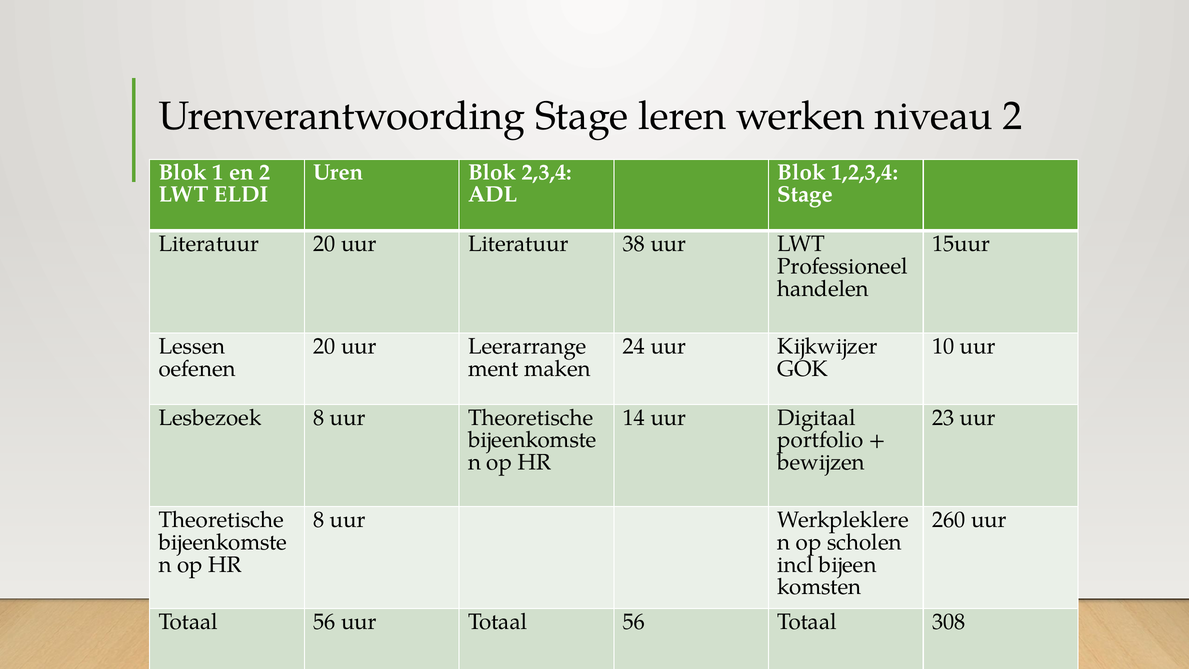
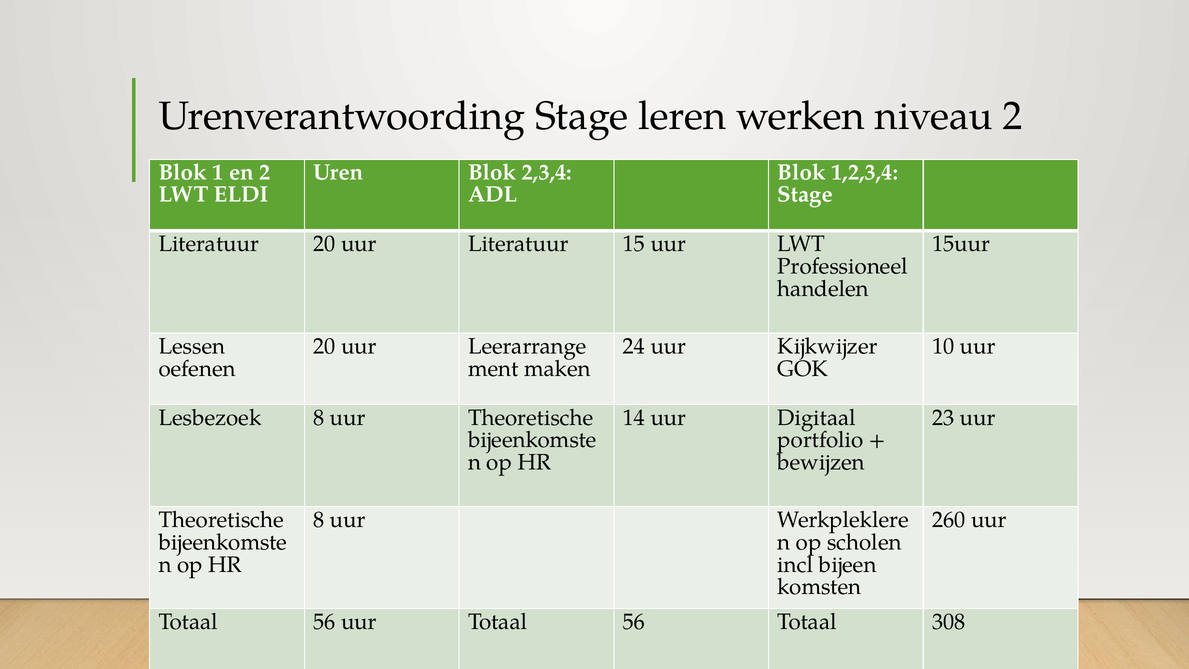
38: 38 -> 15
